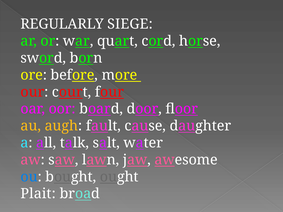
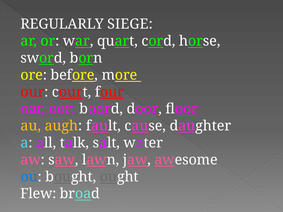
Plait: Plait -> Flew
